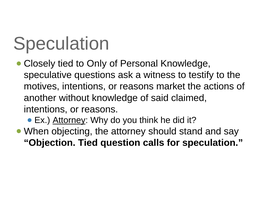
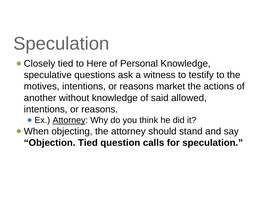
Only: Only -> Here
claimed: claimed -> allowed
